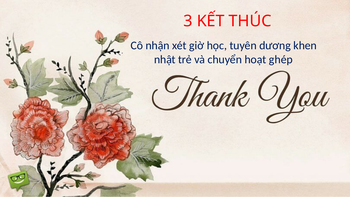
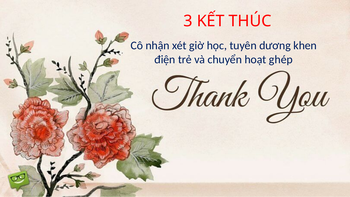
nhật: nhật -> điện
